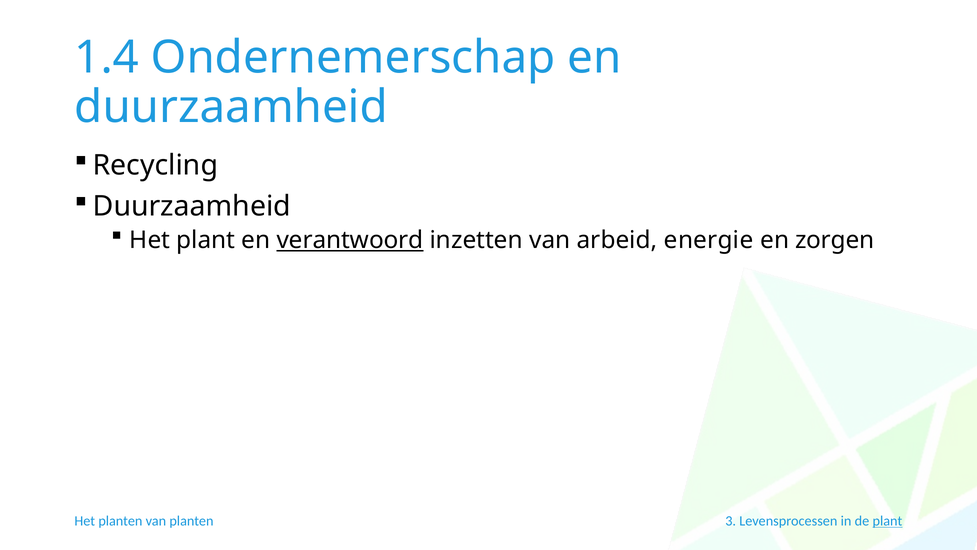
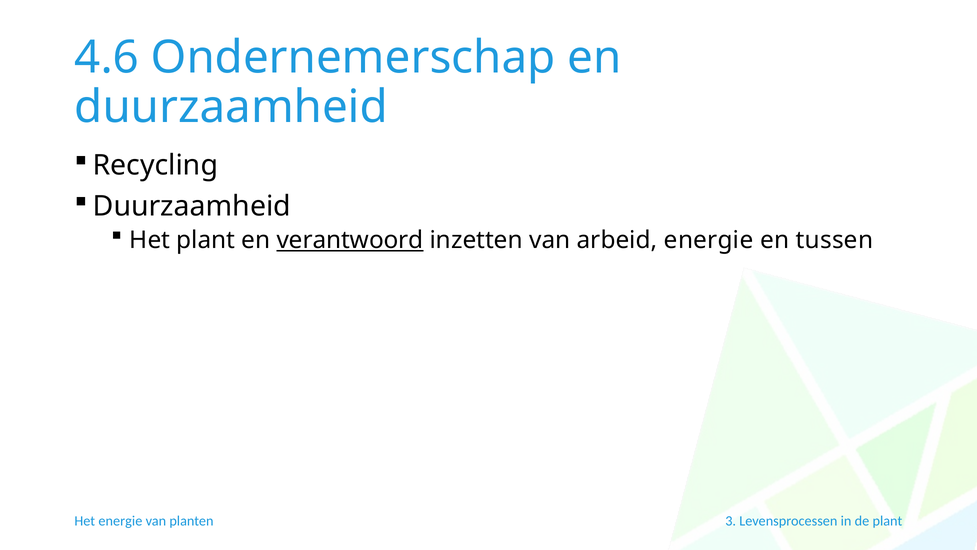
1.4: 1.4 -> 4.6
zorgen: zorgen -> tussen
Het planten: planten -> energie
plant at (887, 521) underline: present -> none
